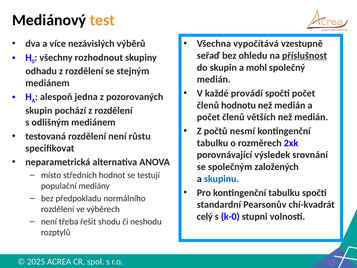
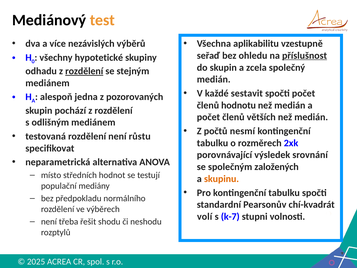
vypočítává: vypočítává -> aplikabilitu
rozhodnout: rozhodnout -> hypotetické
mohl: mohl -> zcela
rozdělení at (84, 71) underline: none -> present
provádí: provádí -> sestavit
skupinu colour: blue -> orange
celý: celý -> volí
k-0: k-0 -> k-7
